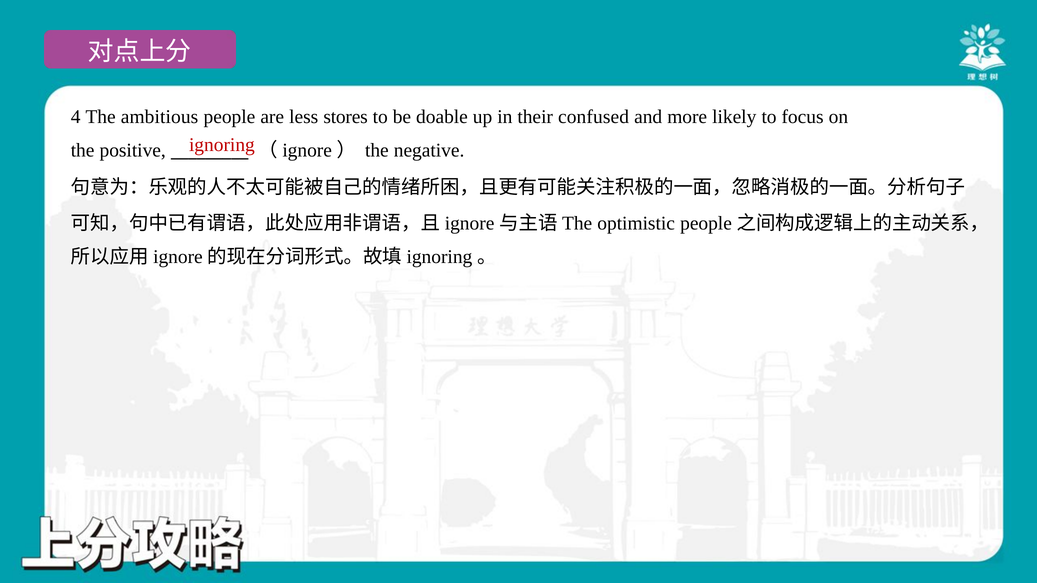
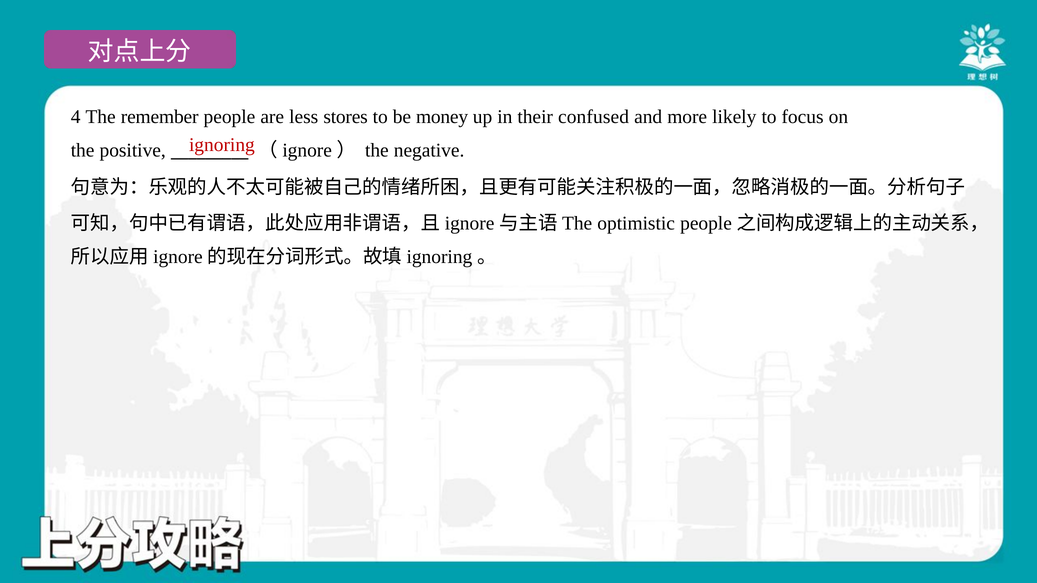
ambitious: ambitious -> remember
doable: doable -> money
